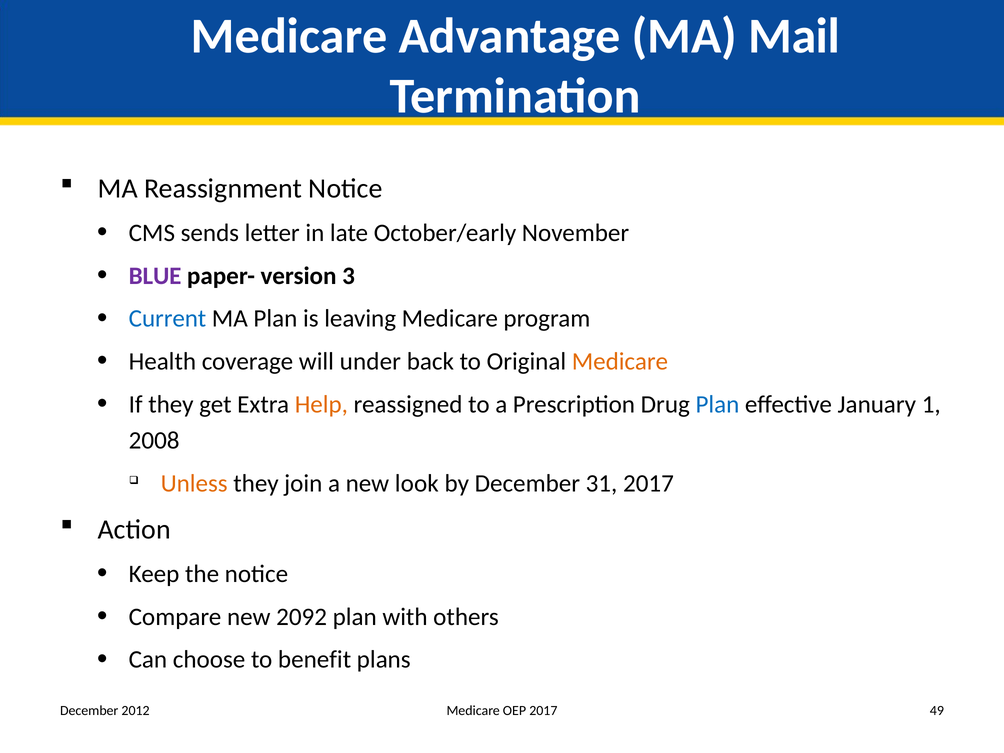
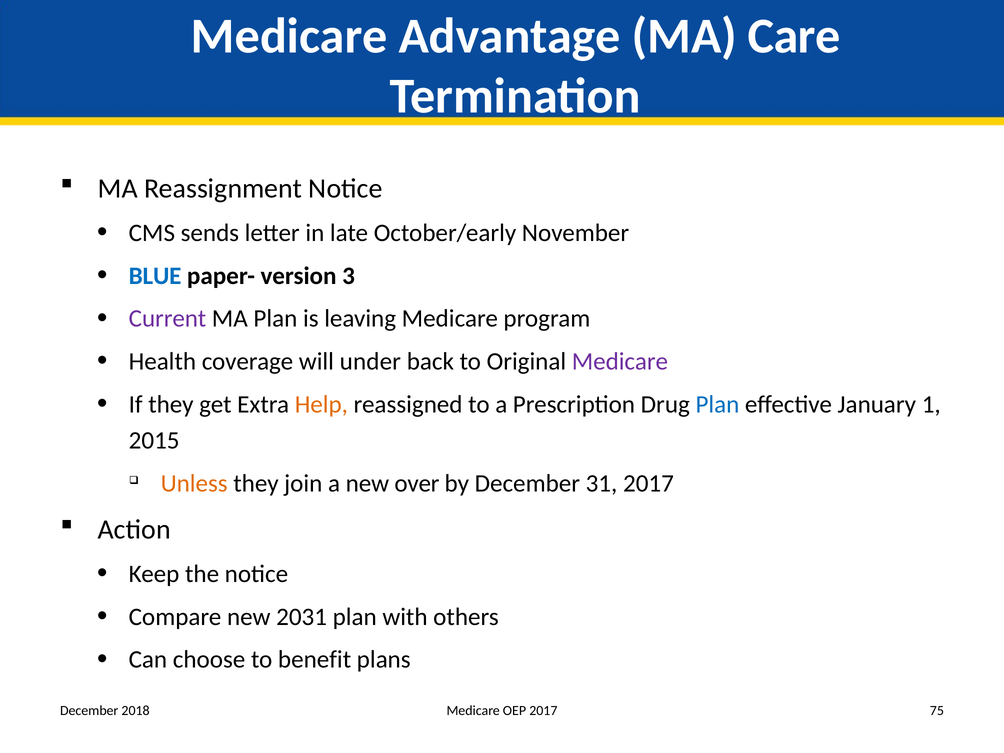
Mail: Mail -> Care
BLUE colour: purple -> blue
Current colour: blue -> purple
Medicare at (620, 361) colour: orange -> purple
2008: 2008 -> 2015
look: look -> over
2092: 2092 -> 2031
2012: 2012 -> 2018
49: 49 -> 75
